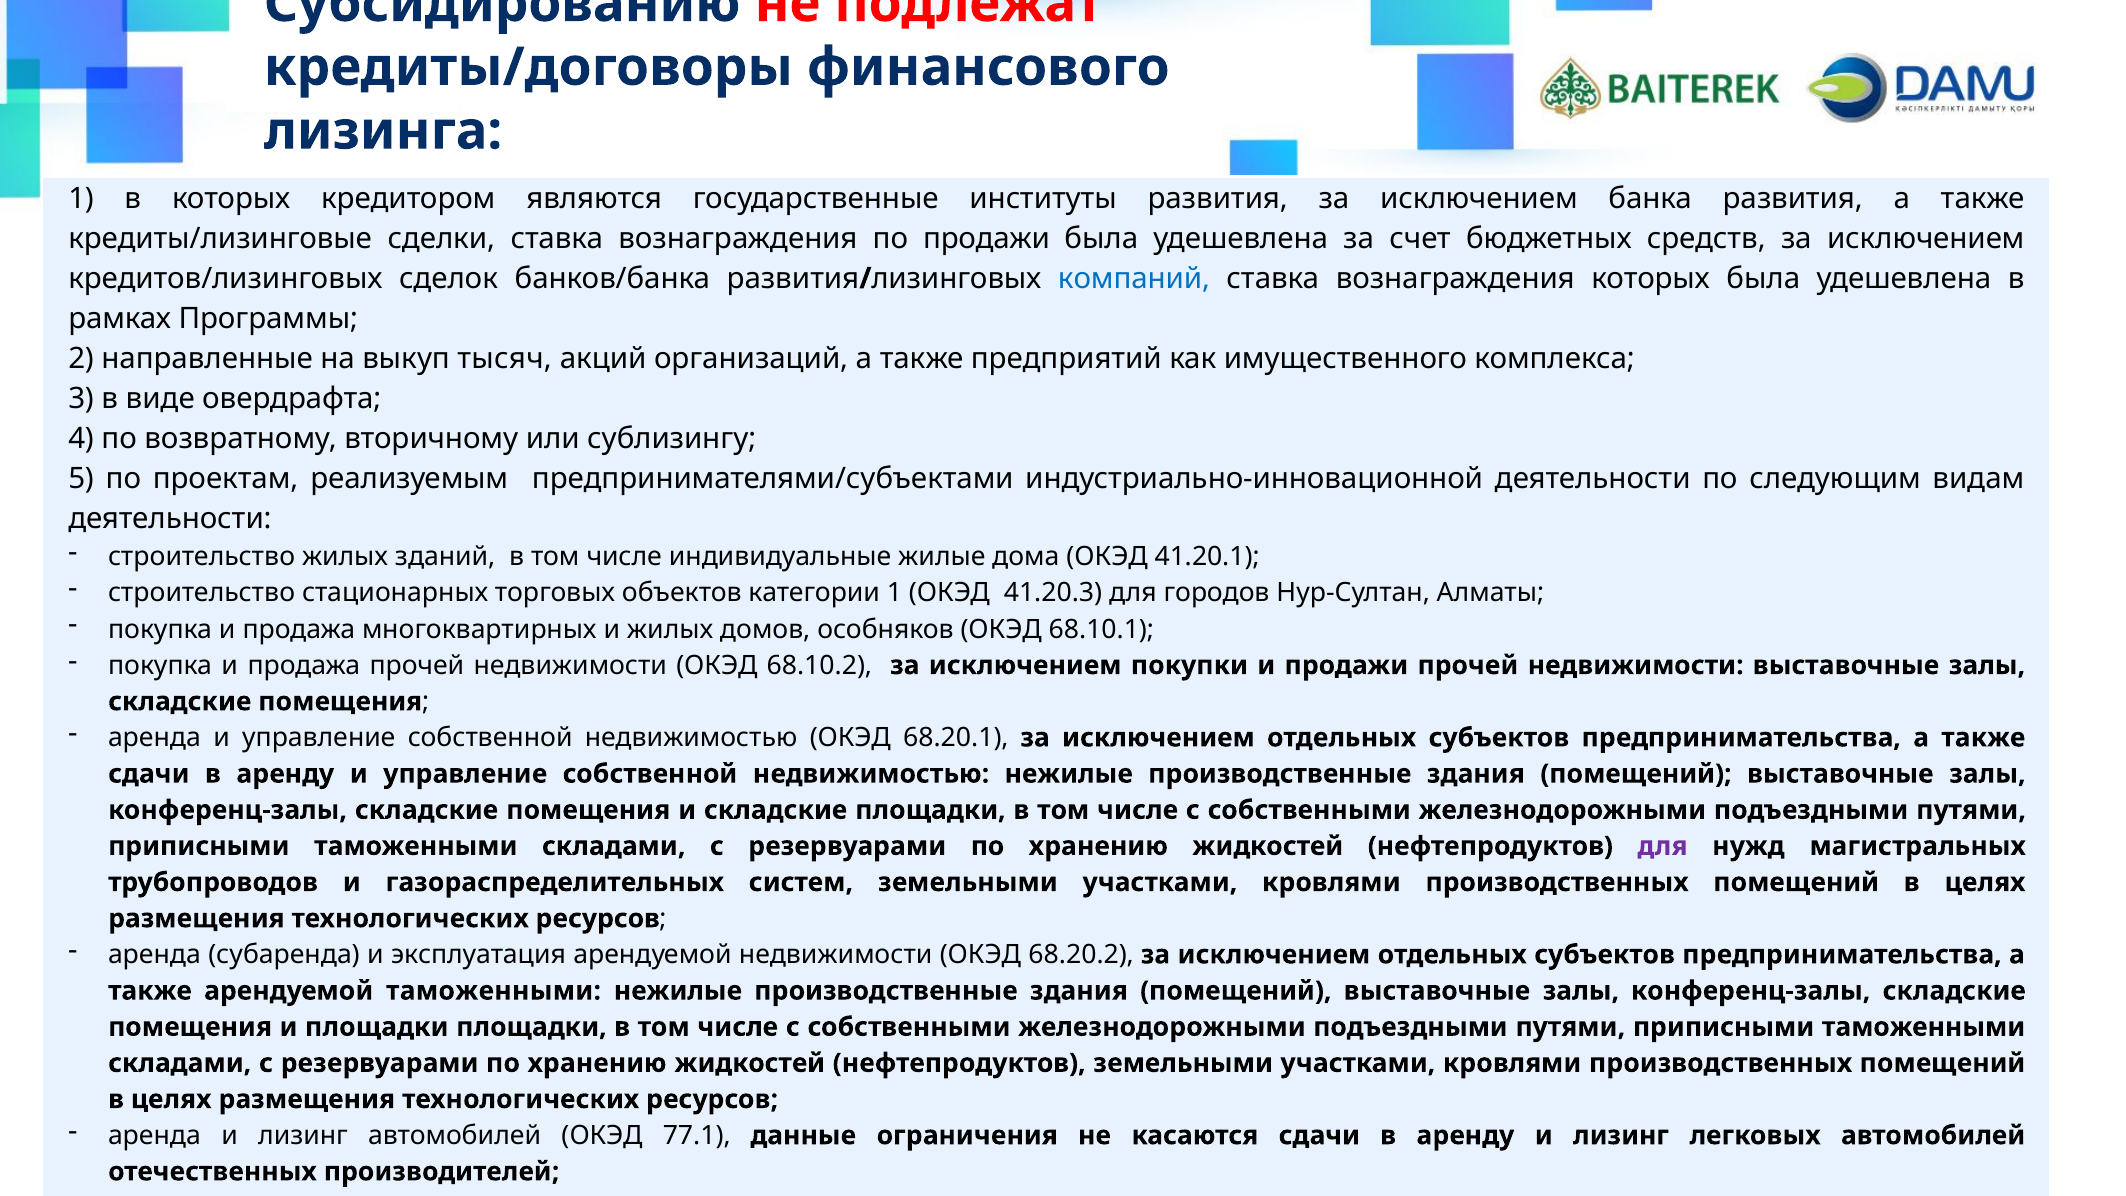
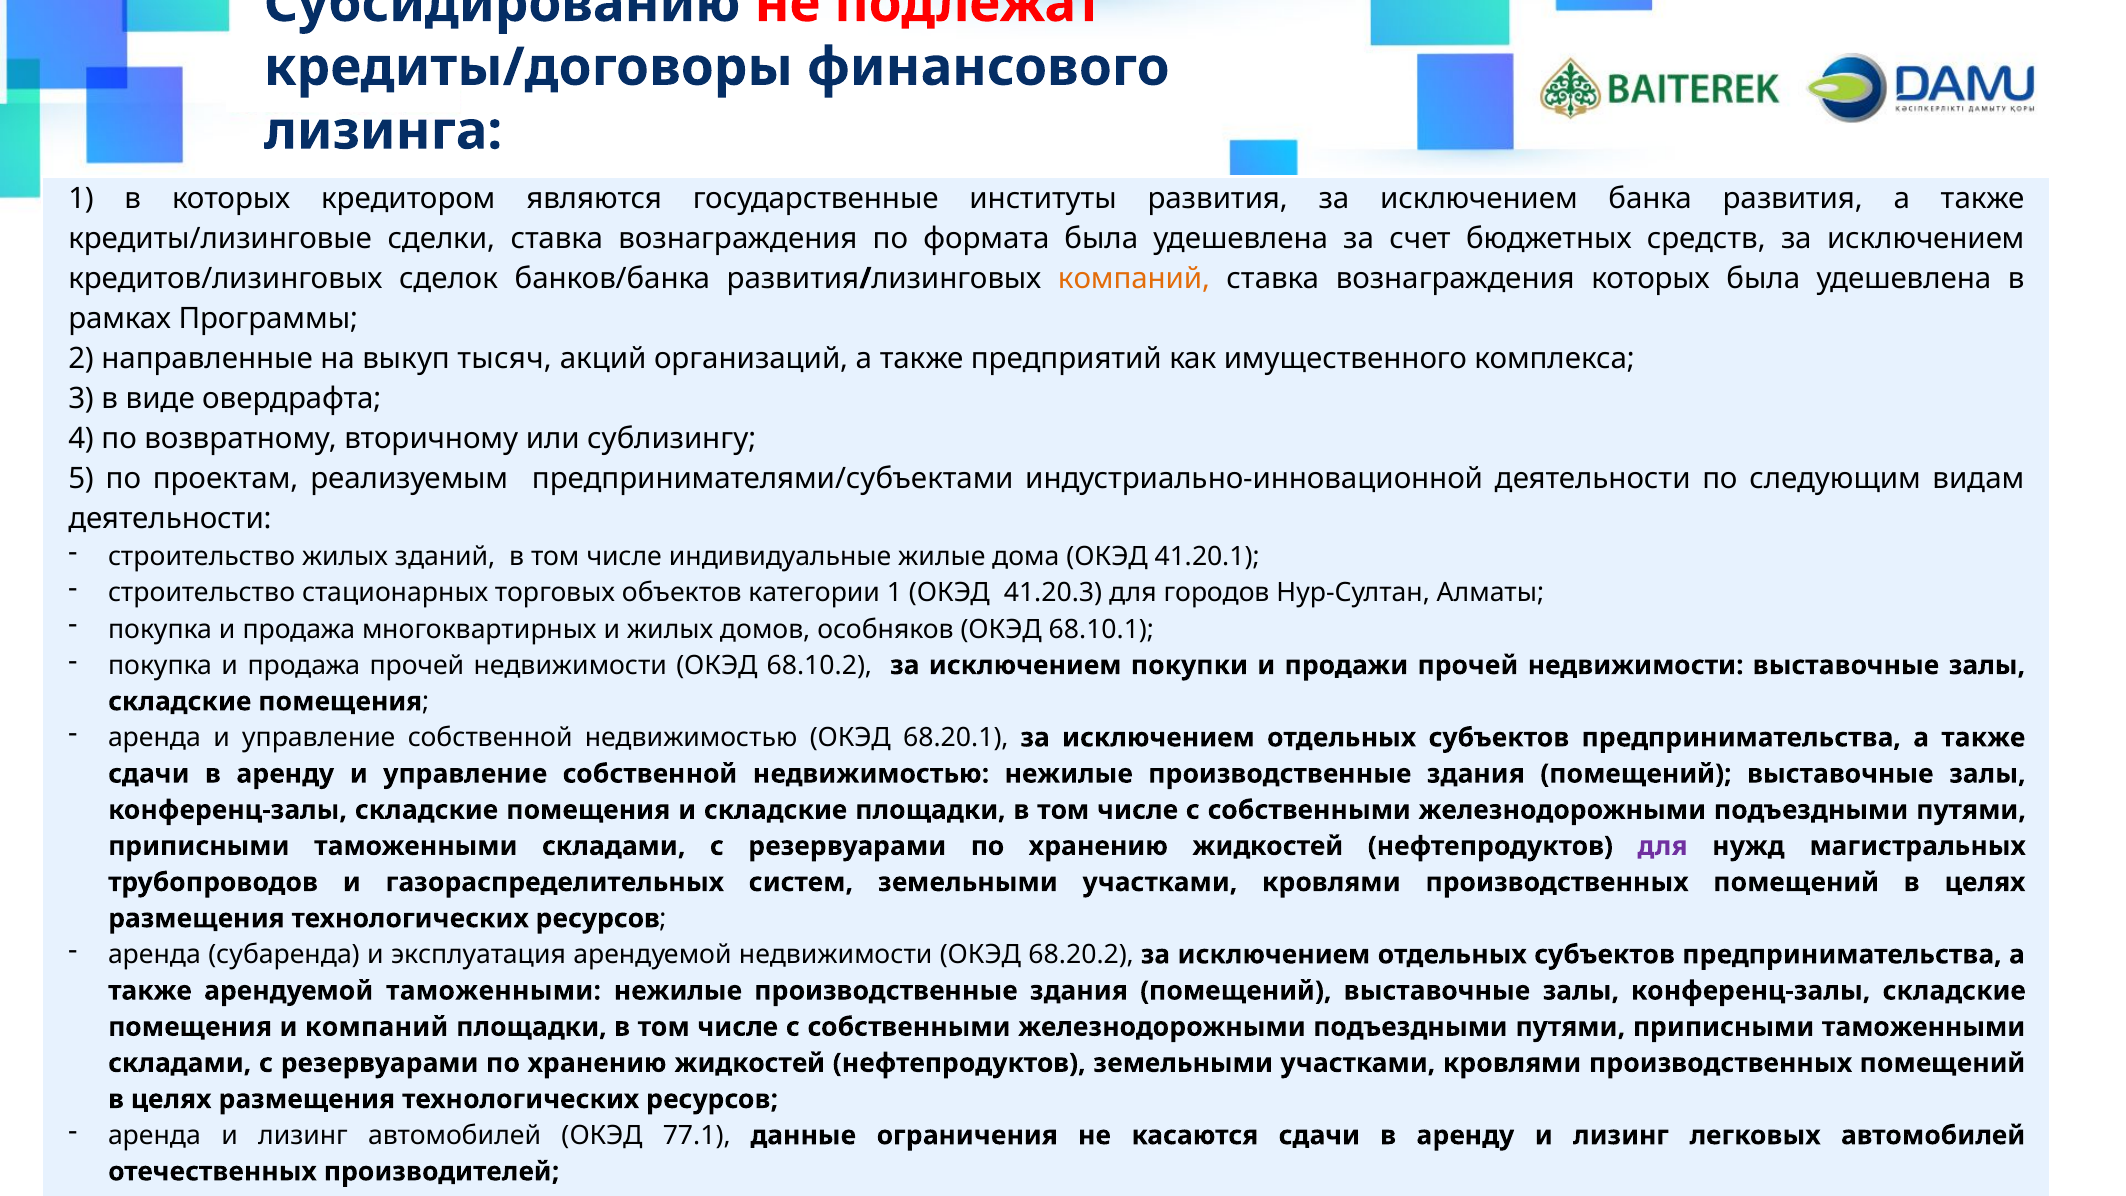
по продажи: продажи -> формата
компаний at (1134, 278) colour: blue -> orange
и площадки: площадки -> компаний
